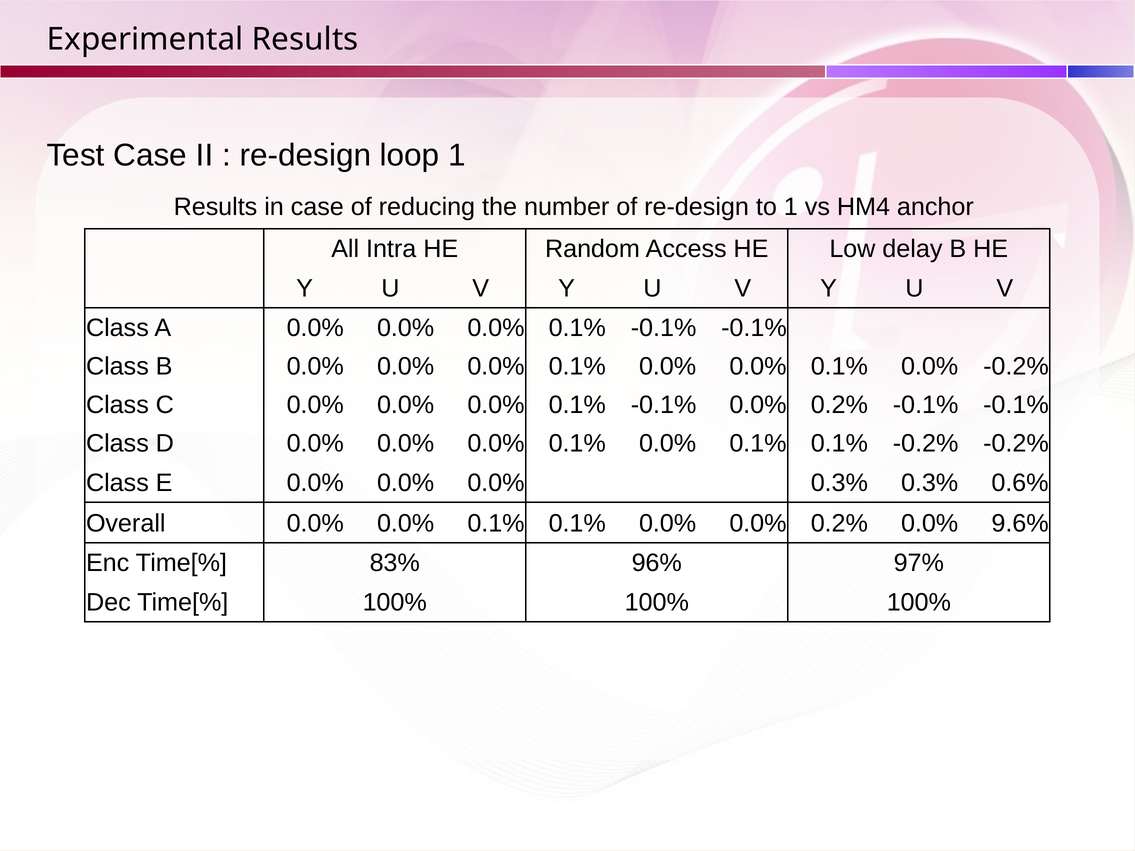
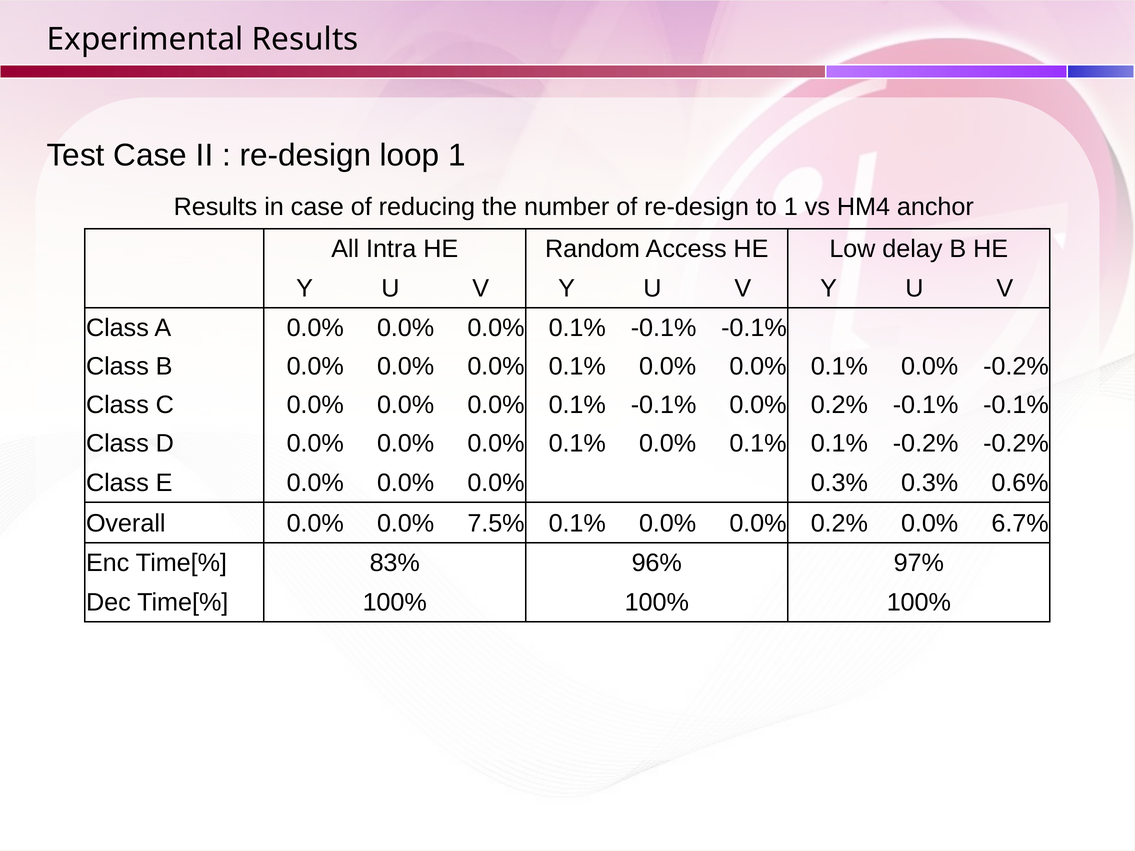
Overall 0.0% 0.0% 0.1%: 0.1% -> 7.5%
9.6%: 9.6% -> 6.7%
